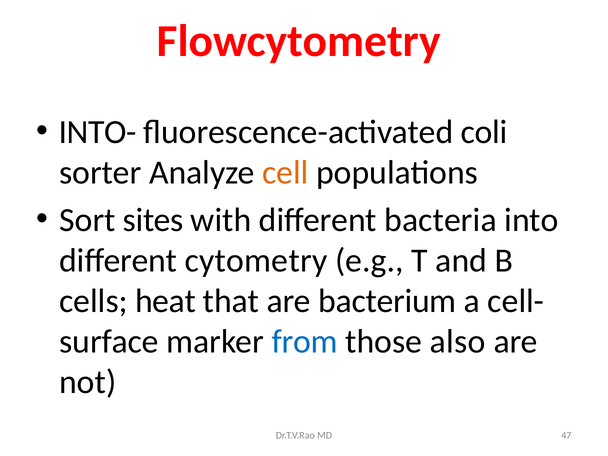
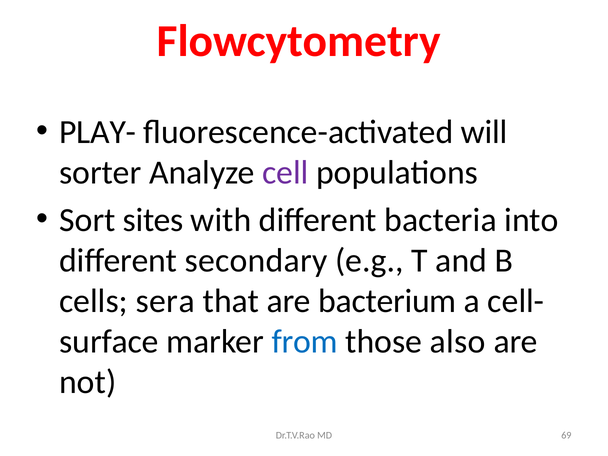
INTO-: INTO- -> PLAY-
coli: coli -> will
cell colour: orange -> purple
cytometry: cytometry -> secondary
heat: heat -> sera
47: 47 -> 69
